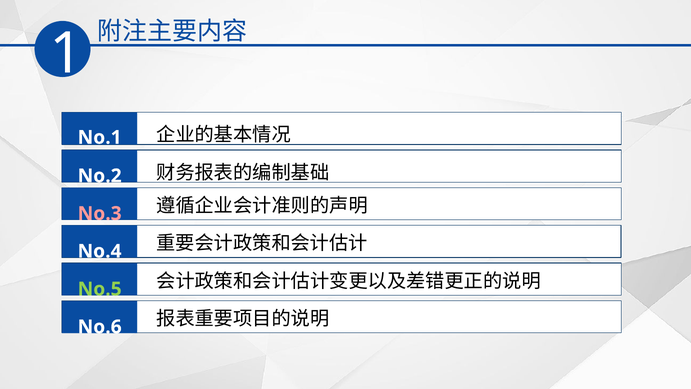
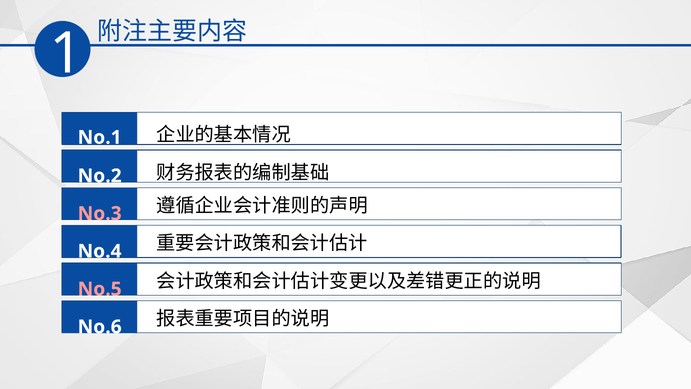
No.5 colour: light green -> pink
